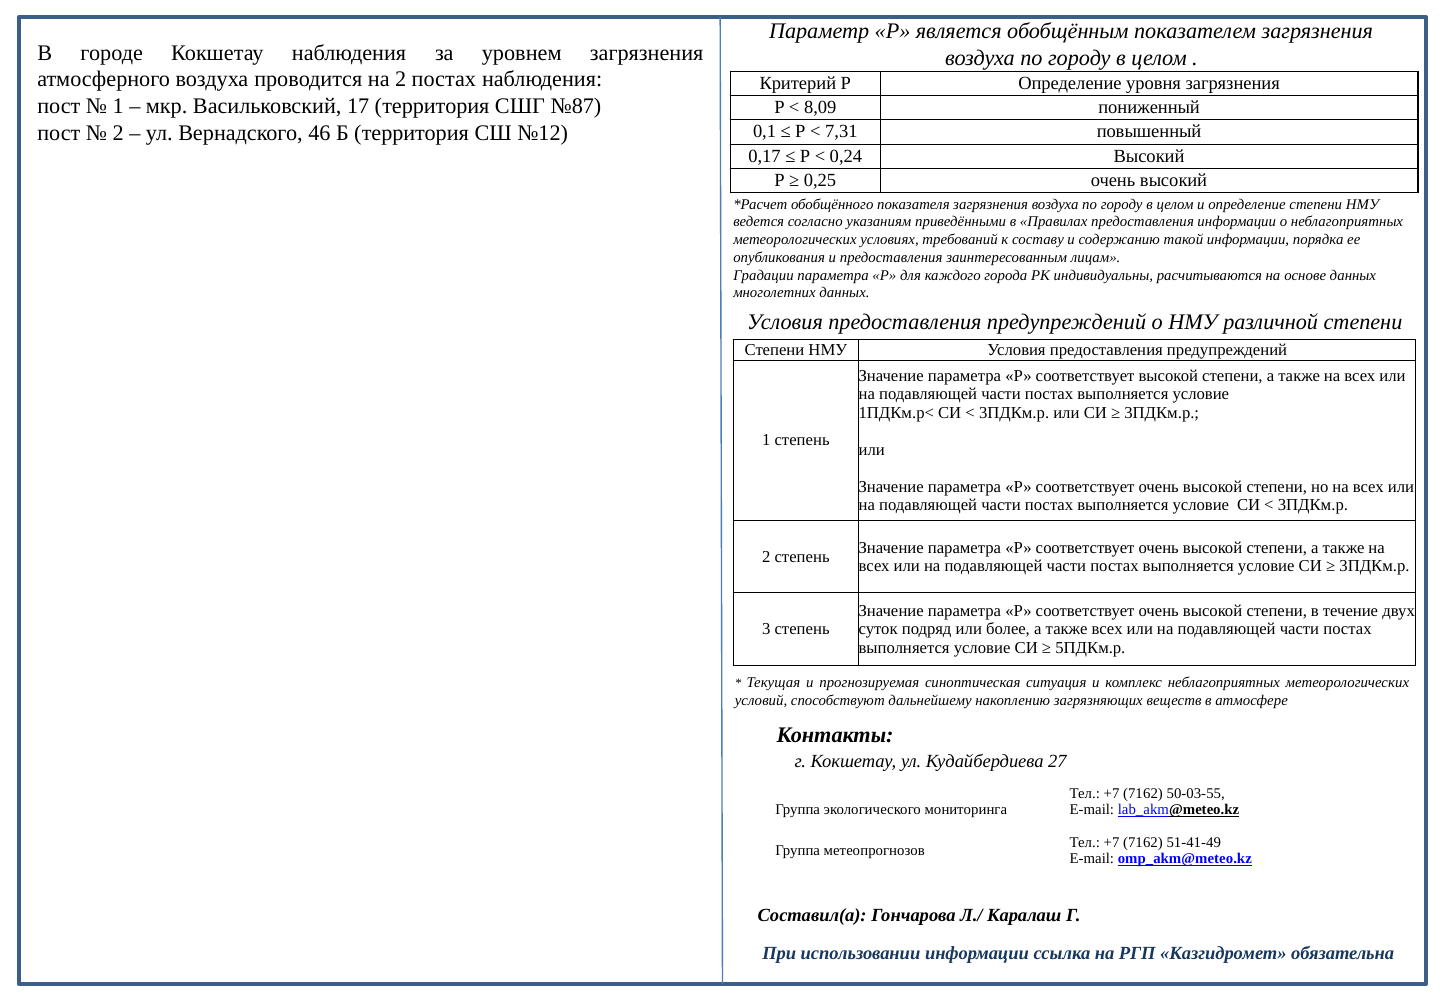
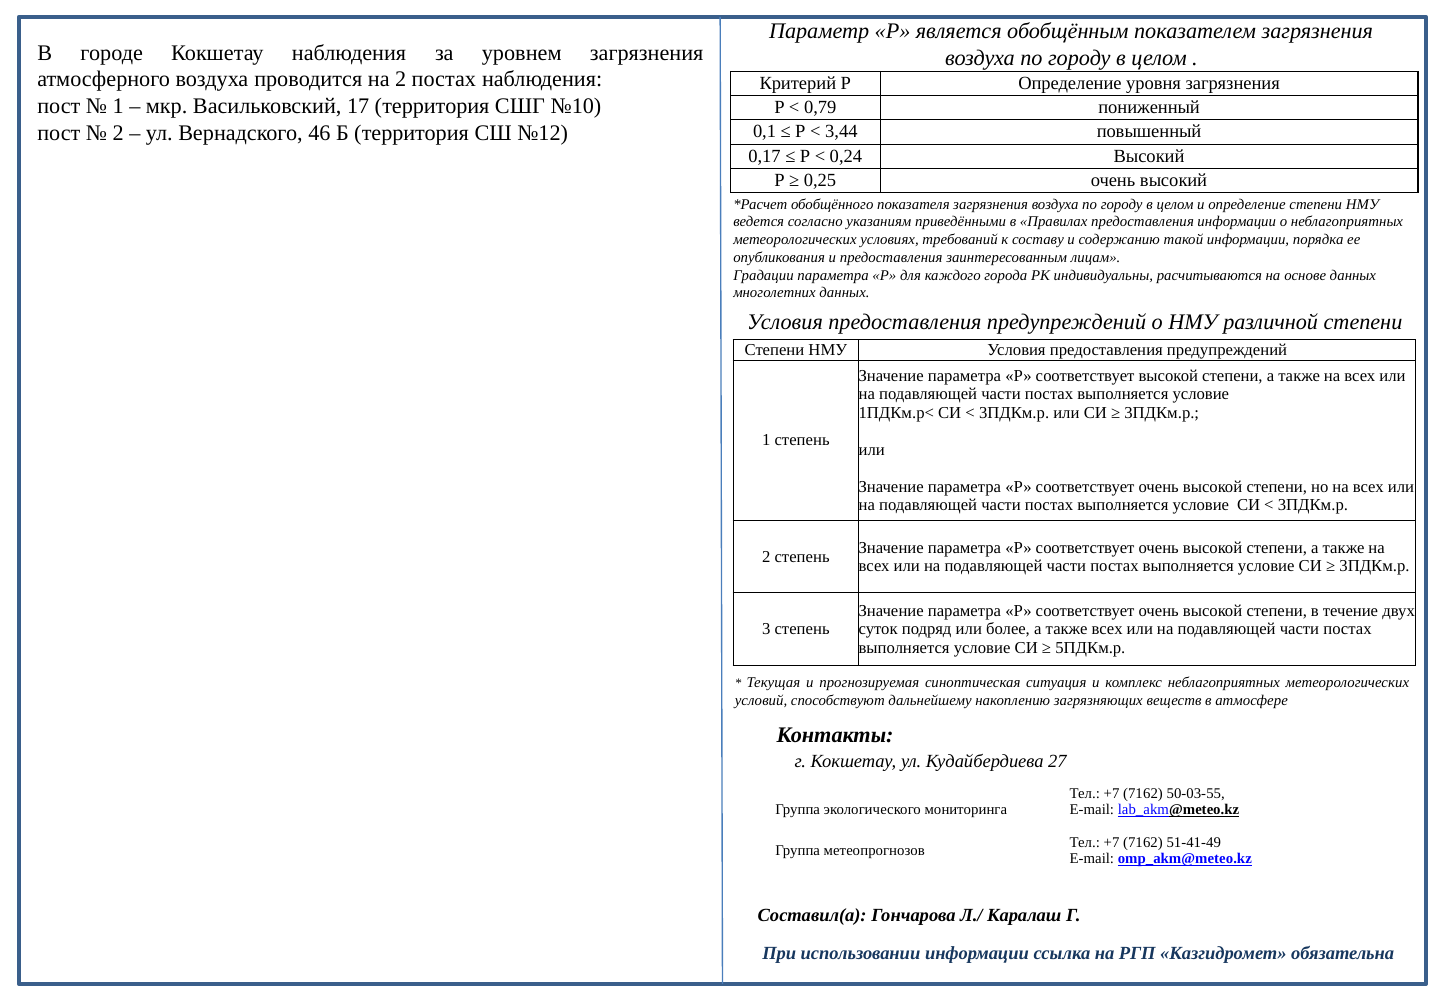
№87: №87 -> №10
8,09: 8,09 -> 0,79
7,31: 7,31 -> 3,44
